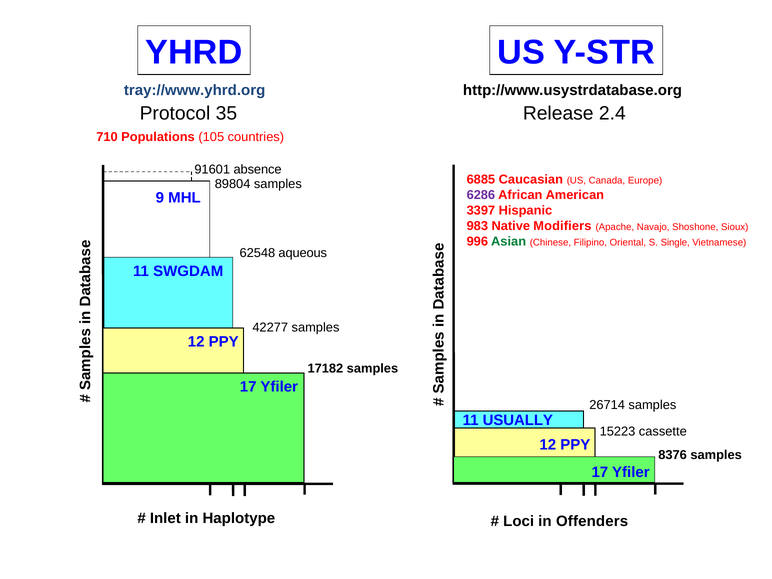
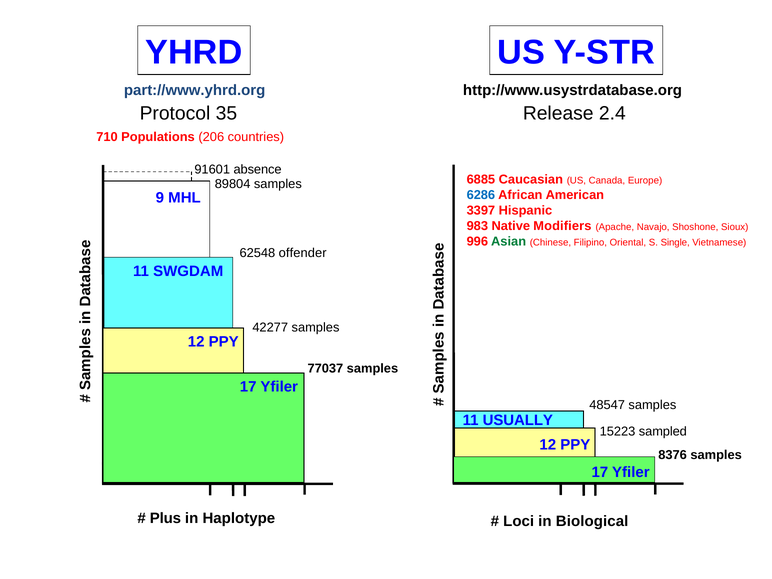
tray://www.yhrd.org: tray://www.yhrd.org -> part://www.yhrd.org
105: 105 -> 206
6286 colour: purple -> blue
aqueous: aqueous -> offender
17182: 17182 -> 77037
26714: 26714 -> 48547
cassette: cassette -> sampled
Inlet: Inlet -> Plus
Offenders: Offenders -> Biological
